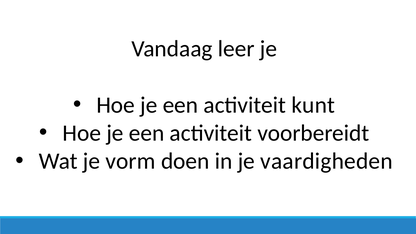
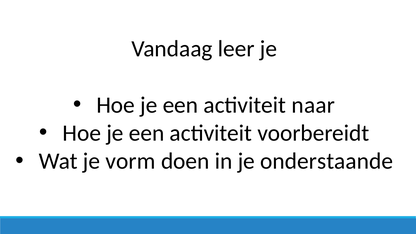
kunt: kunt -> naar
vaardigheden: vaardigheden -> onderstaande
